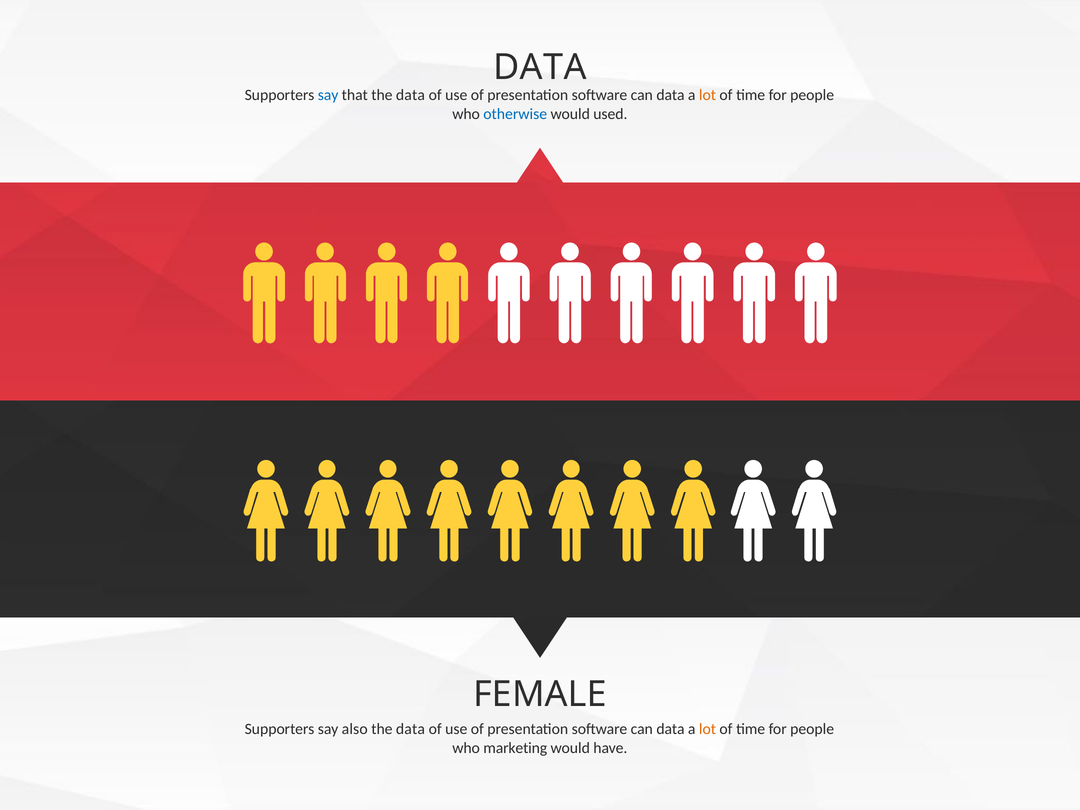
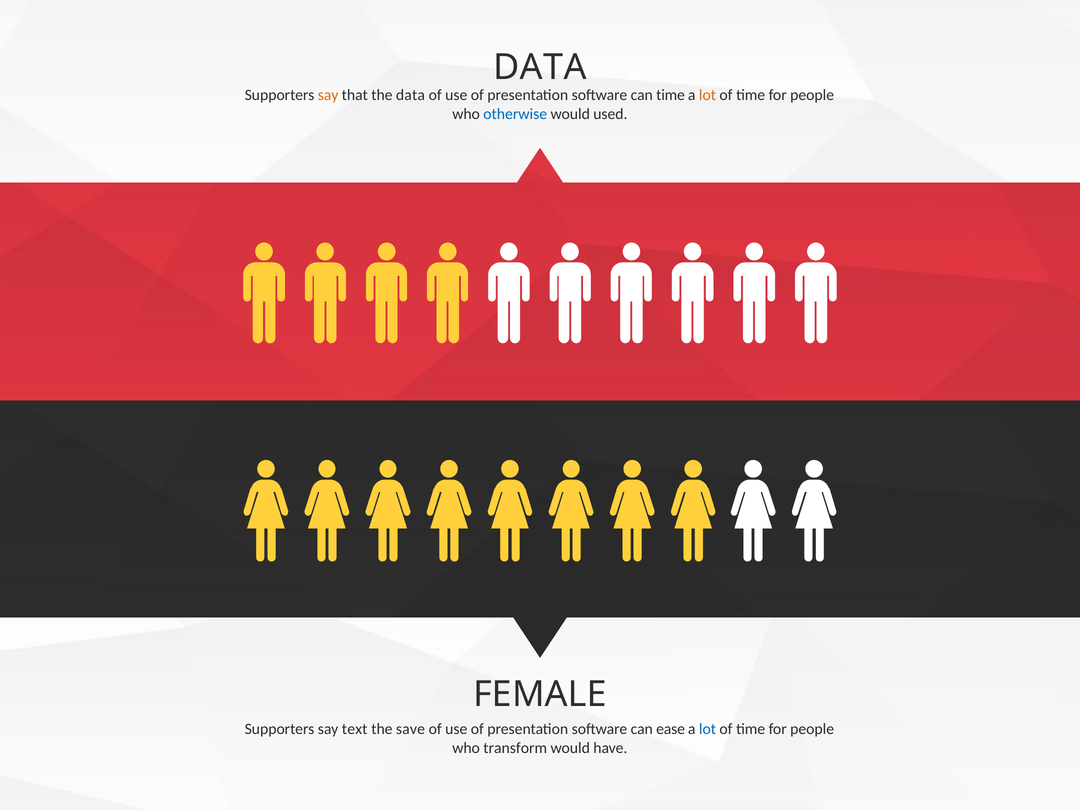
say at (328, 95) colour: blue -> orange
data at (671, 95): data -> time
also: also -> text
data at (410, 729): data -> save
data at (671, 729): data -> ease
lot at (708, 729) colour: orange -> blue
marketing: marketing -> transform
